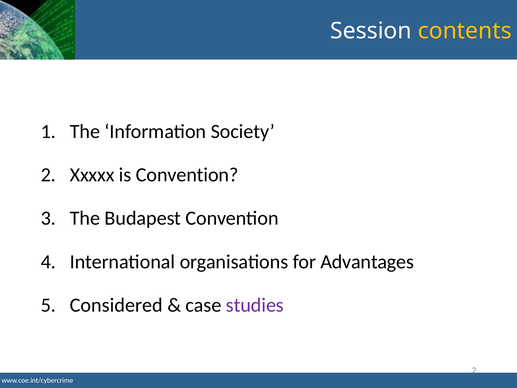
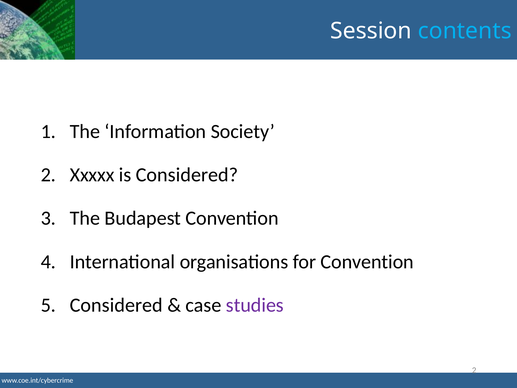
contents colour: yellow -> light blue
is Convention: Convention -> Considered
for Advantages: Advantages -> Convention
